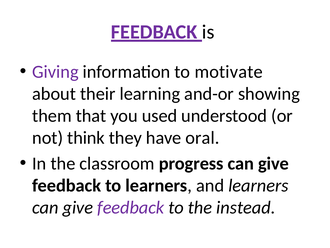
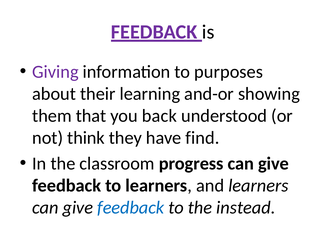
motivate: motivate -> purposes
used: used -> back
oral: oral -> find
feedback at (131, 207) colour: purple -> blue
